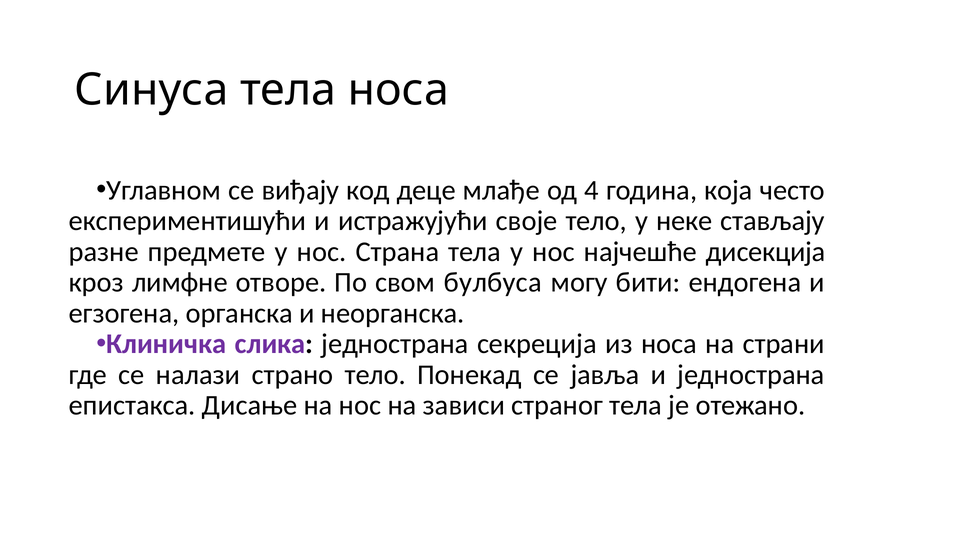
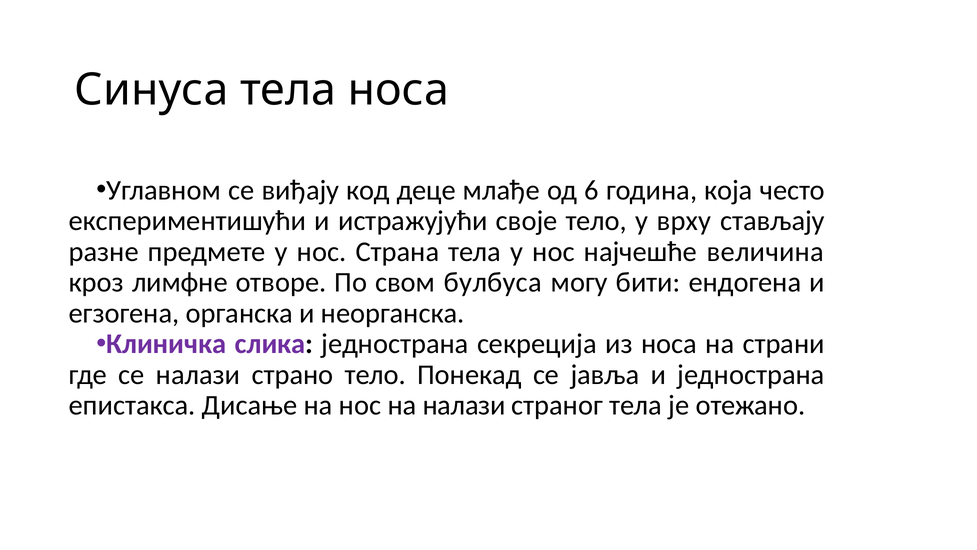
4: 4 -> 6
неке: неке -> врху
дисекција: дисекција -> величина
на зависи: зависи -> налази
